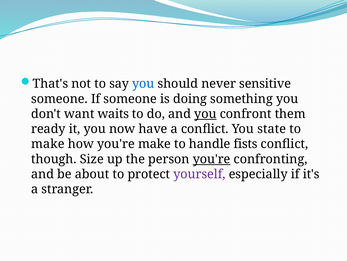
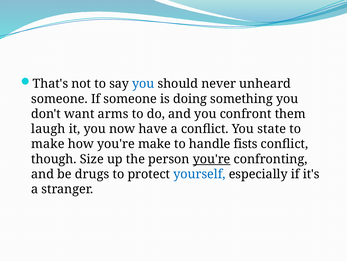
sensitive: sensitive -> unheard
waits: waits -> arms
you at (205, 114) underline: present -> none
ready: ready -> laugh
about: about -> drugs
yourself colour: purple -> blue
